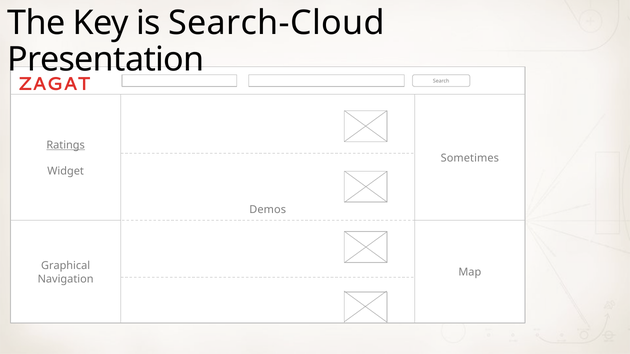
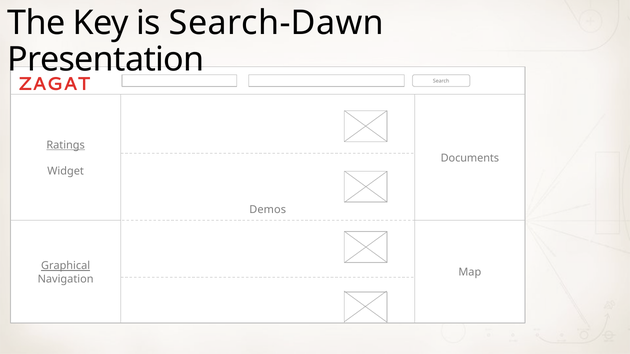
Search-Cloud: Search-Cloud -> Search-Dawn
Sometimes: Sometimes -> Documents
Graphical underline: none -> present
